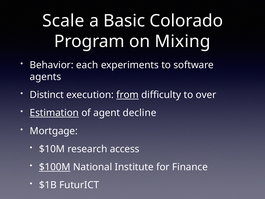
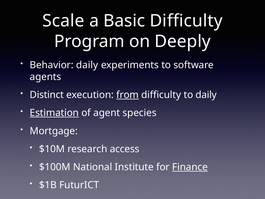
Basic Colorado: Colorado -> Difficulty
Mixing: Mixing -> Deeply
Behavior each: each -> daily
to over: over -> daily
decline: decline -> species
$100M underline: present -> none
Finance underline: none -> present
